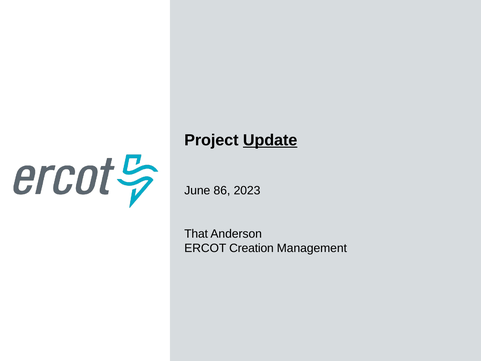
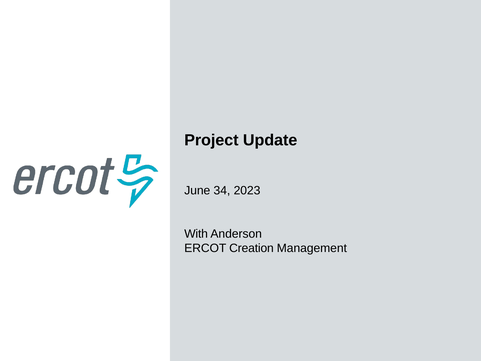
Update underline: present -> none
86: 86 -> 34
That: That -> With
